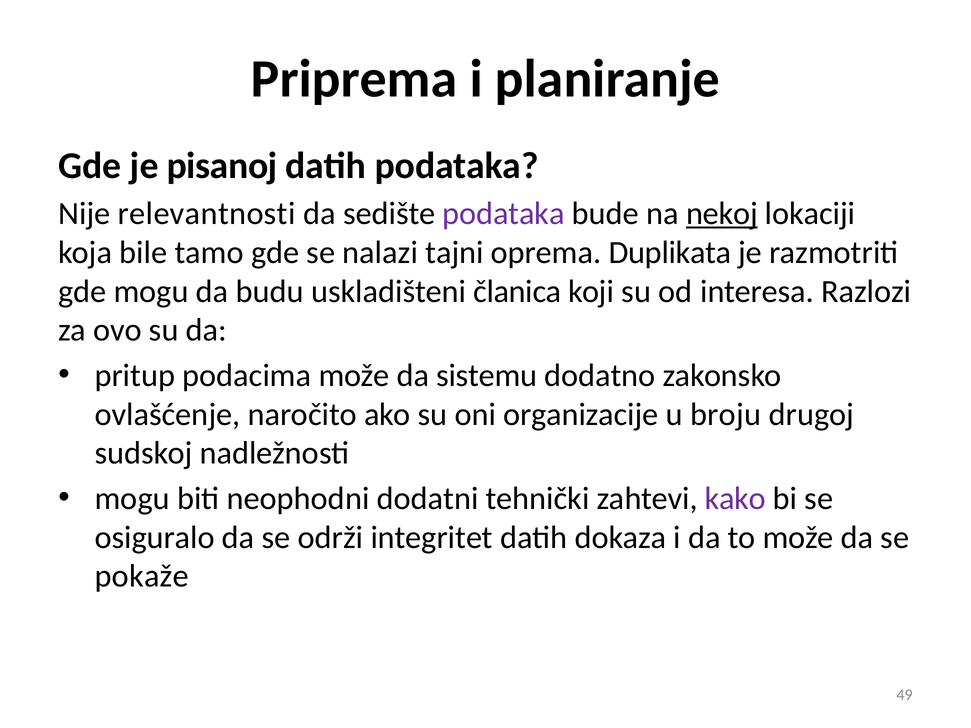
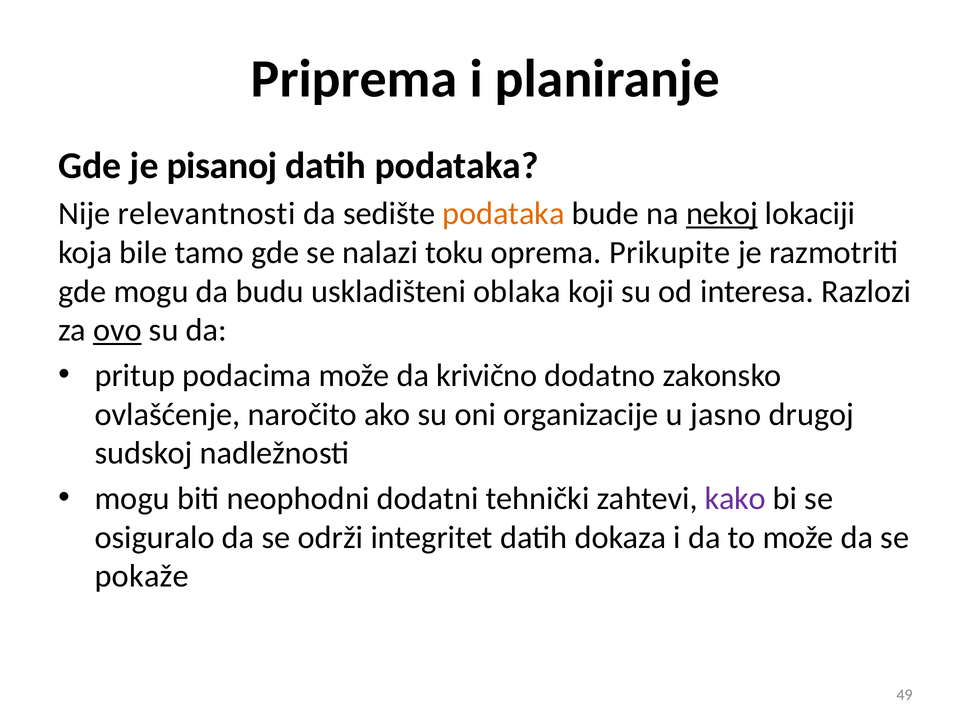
podataka at (503, 214) colour: purple -> orange
tajni: tajni -> toku
Duplikata: Duplikata -> Prikupite
članica: članica -> oblaka
ovo underline: none -> present
sistemu: sistemu -> krivično
broju: broju -> jasno
